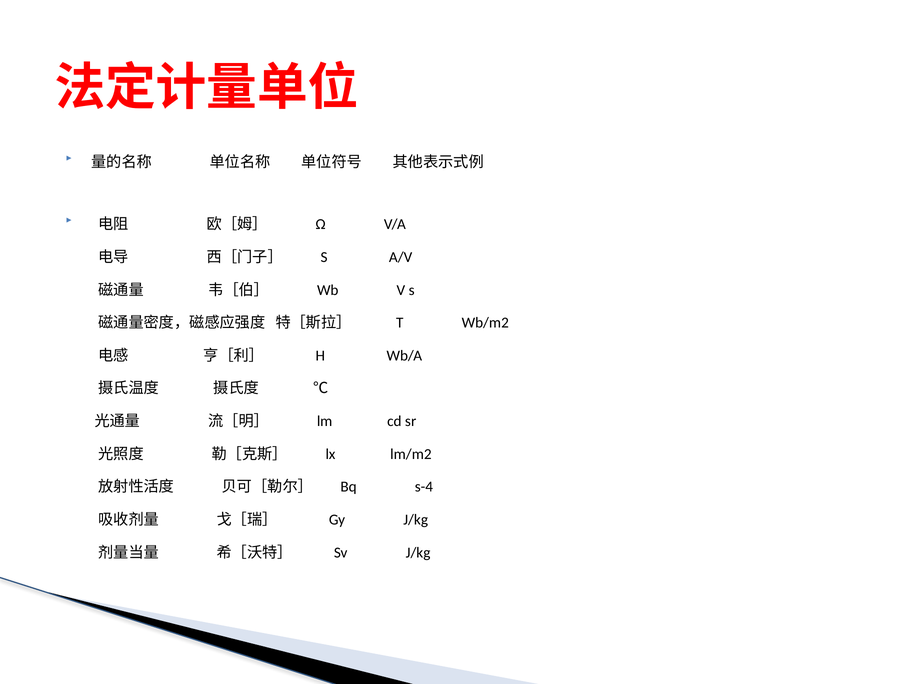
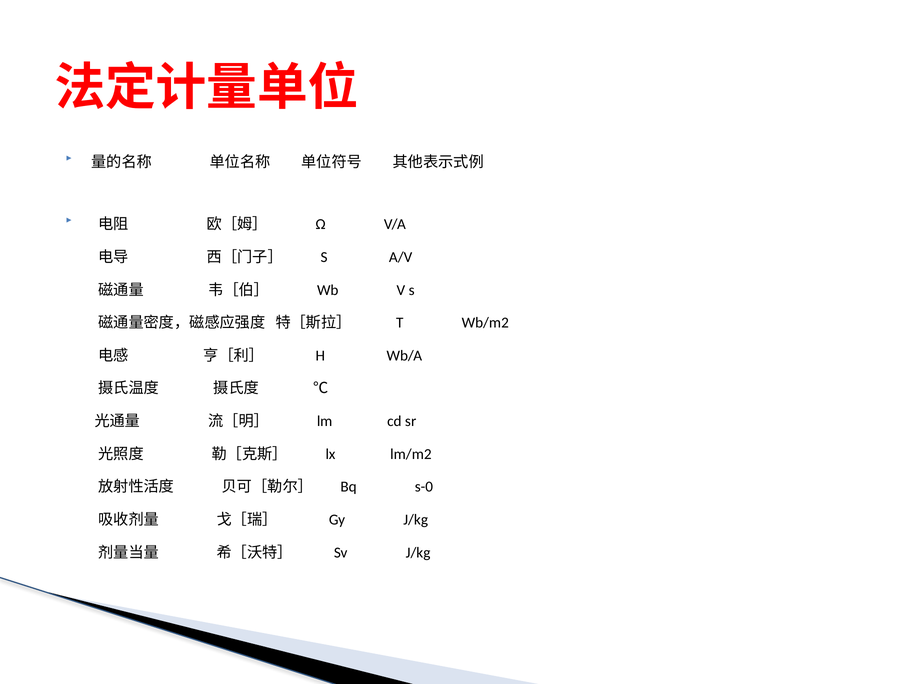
s-4: s-4 -> s-0
